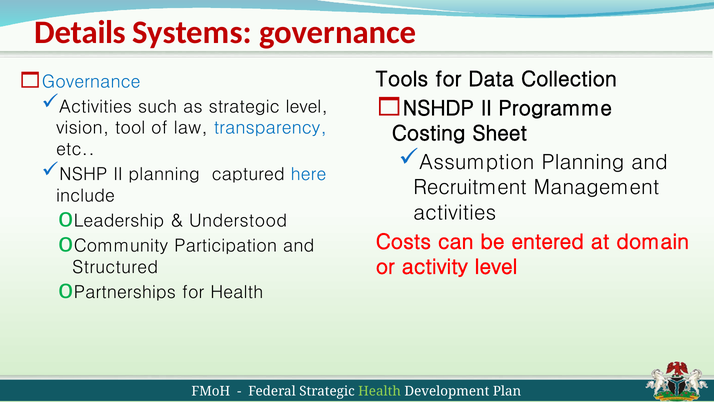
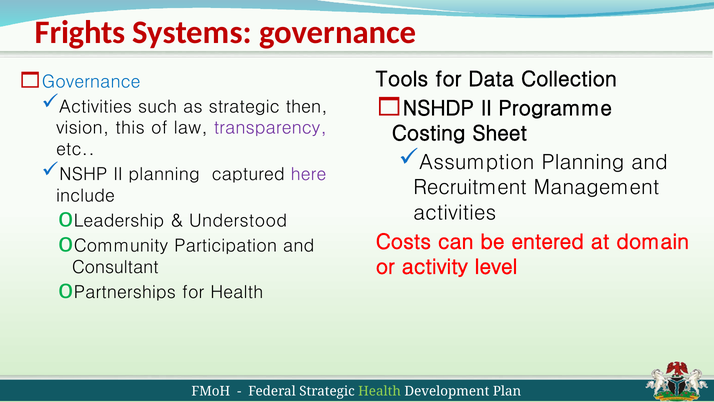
Details: Details -> Frights
strategic level: level -> then
tool: tool -> this
transparency colour: blue -> purple
here colour: blue -> purple
Structured: Structured -> Consultant
